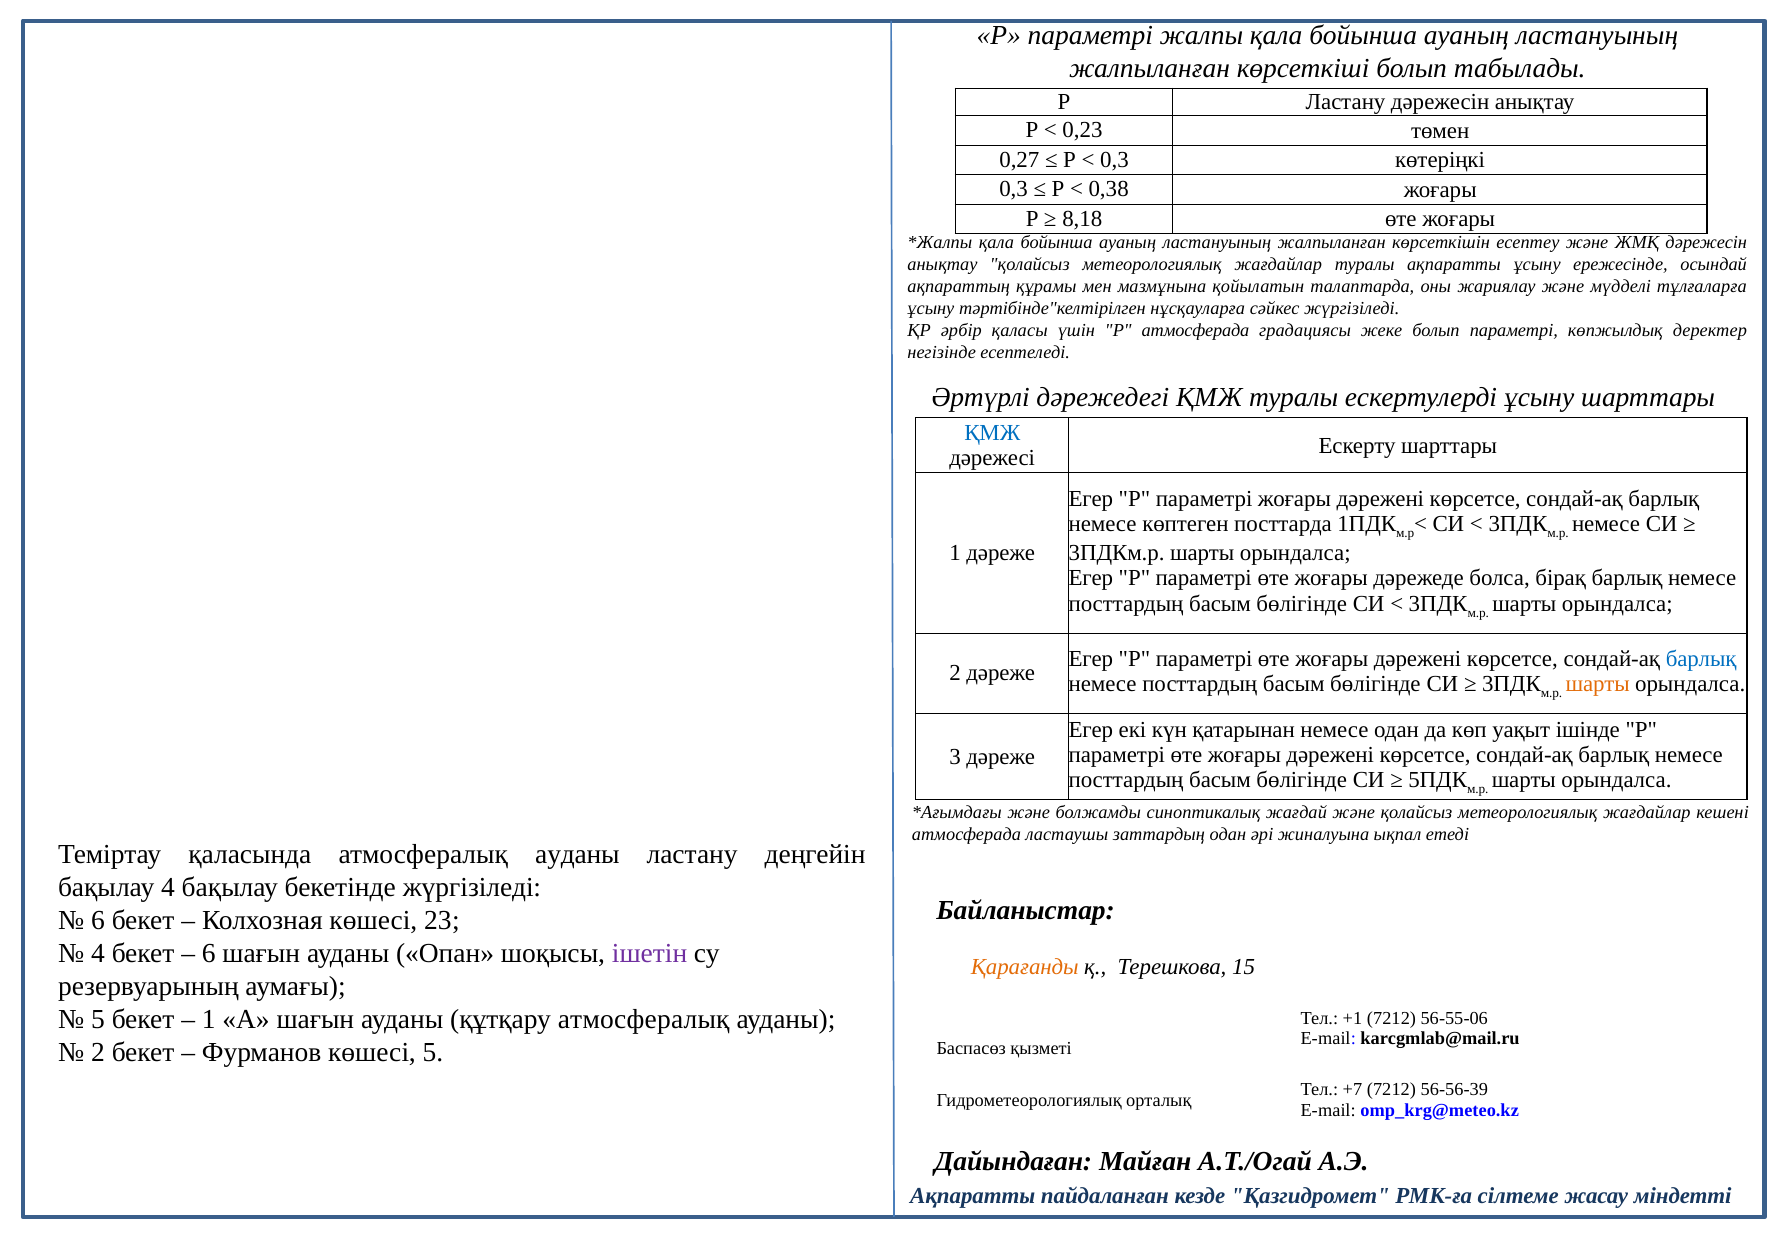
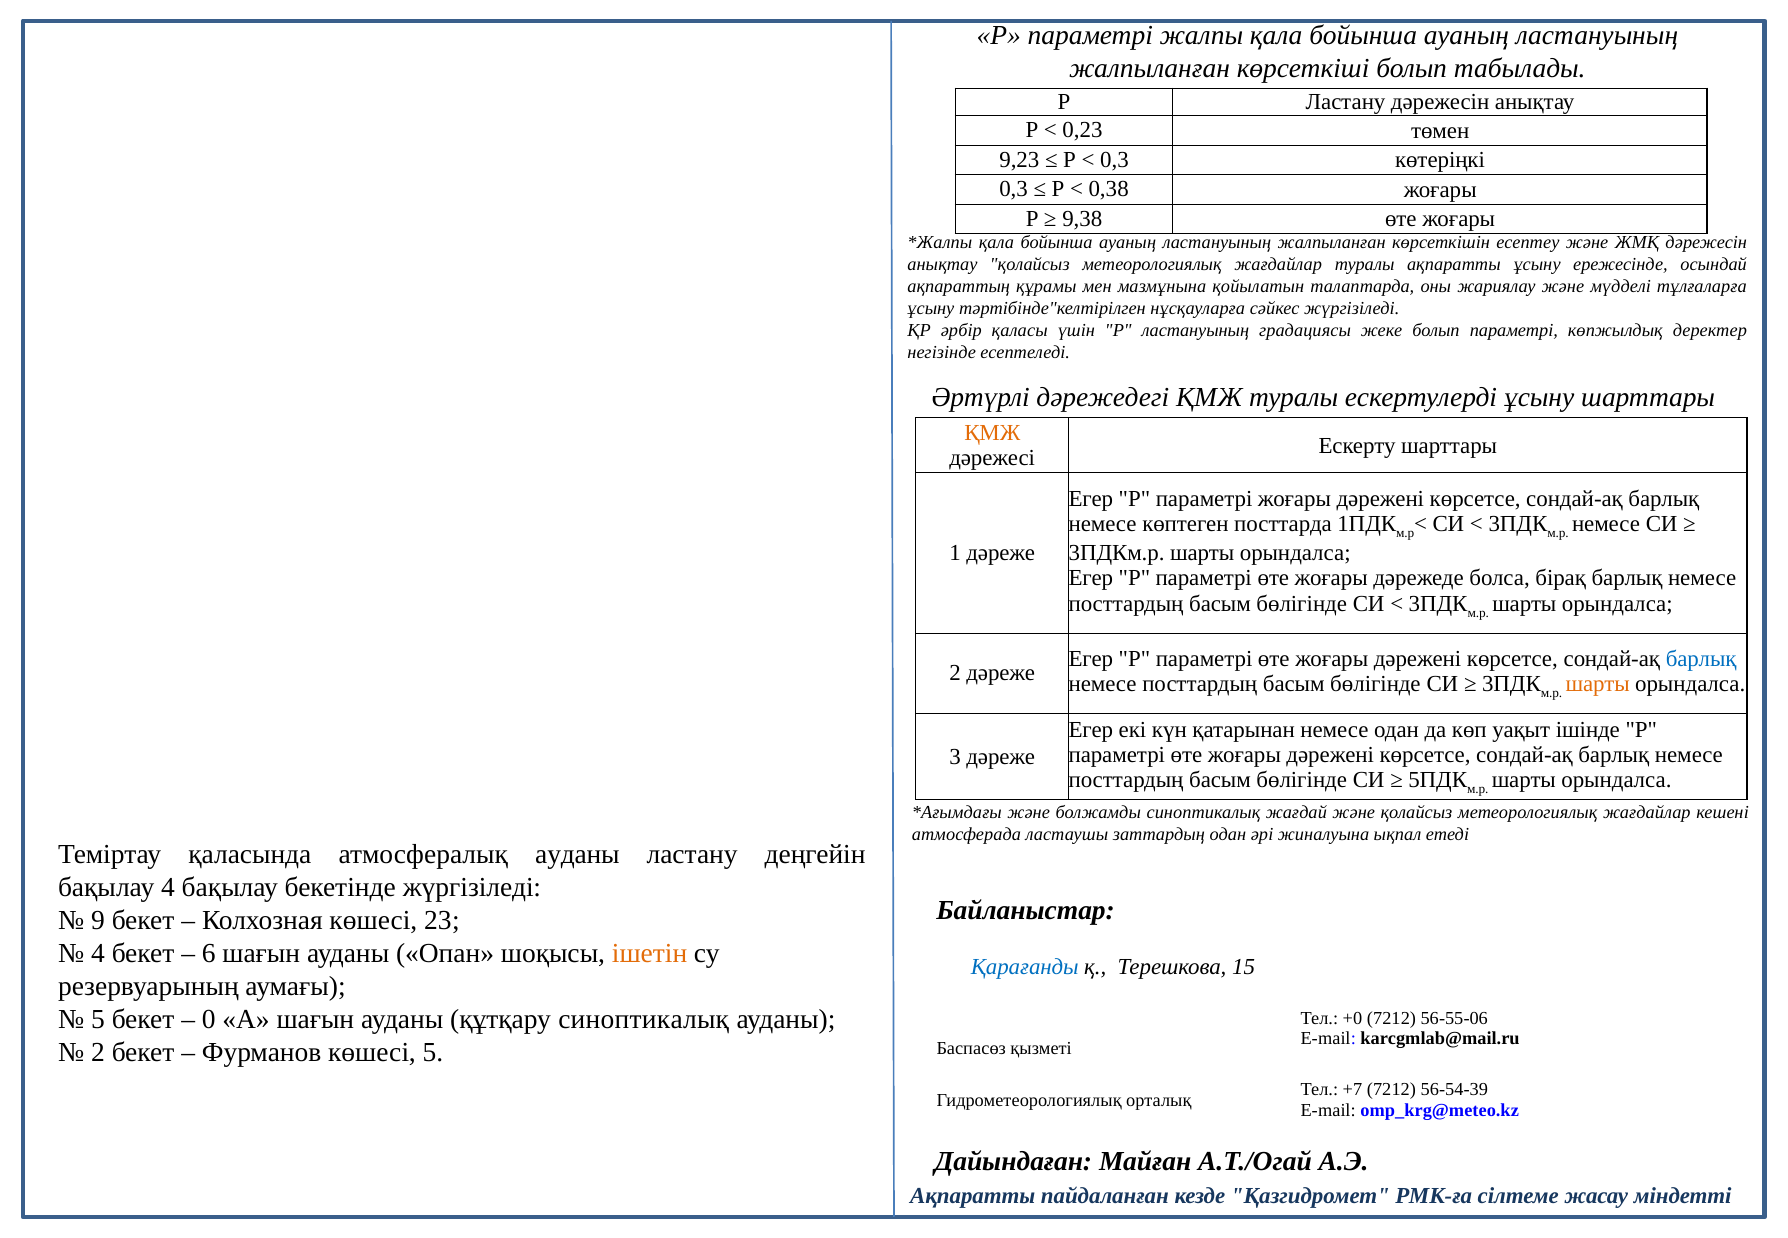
0,27: 0,27 -> 9,23
8,18: 8,18 -> 9,38
Р атмосферада: атмосферада -> ластануының
ҚМЖ at (992, 433) colour: blue -> orange
6 at (98, 921): 6 -> 9
ішетін colour: purple -> orange
Қарағанды colour: orange -> blue
1 at (209, 1020): 1 -> 0
құтқару атмосфералық: атмосфералық -> синоптикалық
+1: +1 -> +0
56-56-39: 56-56-39 -> 56-54-39
